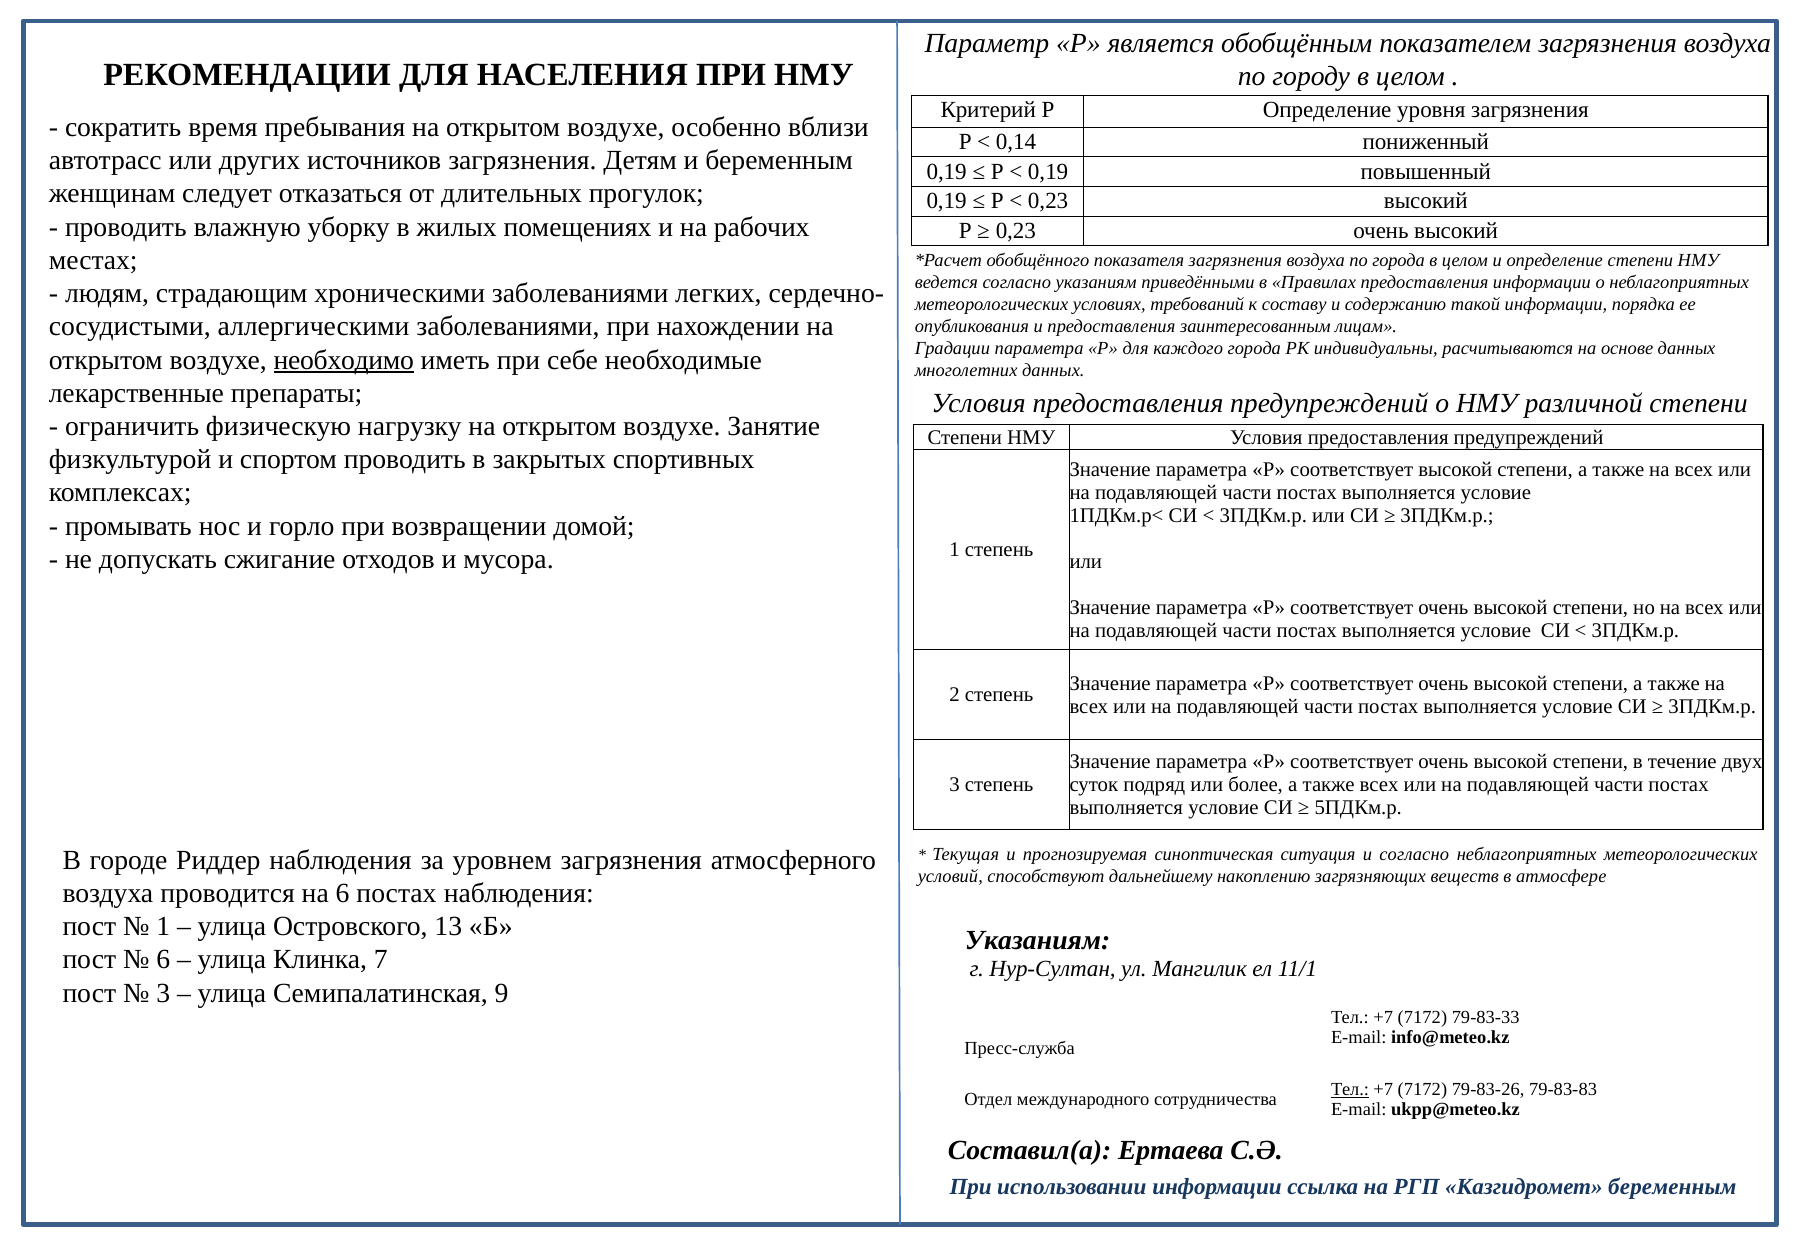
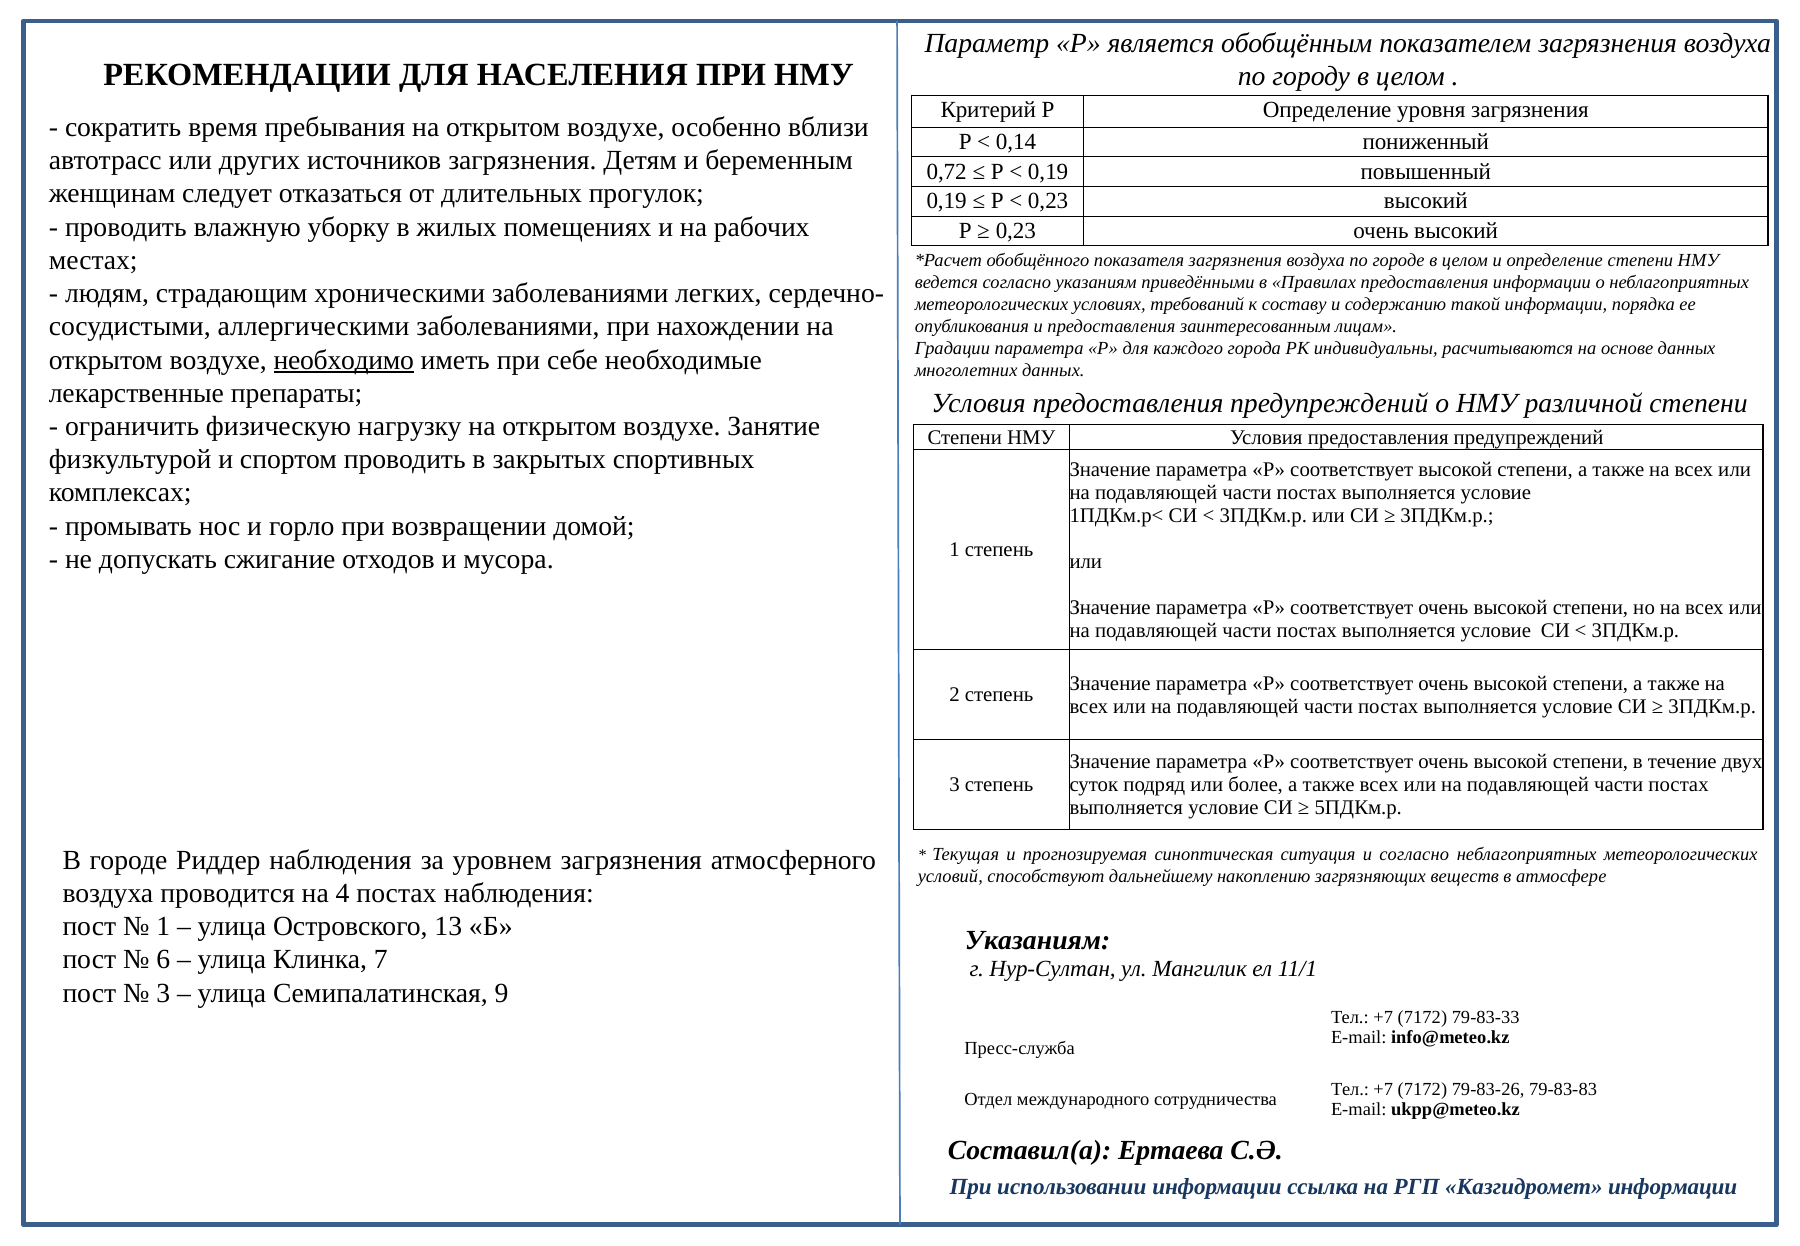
0,19 at (947, 171): 0,19 -> 0,72
по города: города -> городе
на 6: 6 -> 4
Тел at (1350, 1089) underline: present -> none
Казгидромет беременным: беременным -> информации
